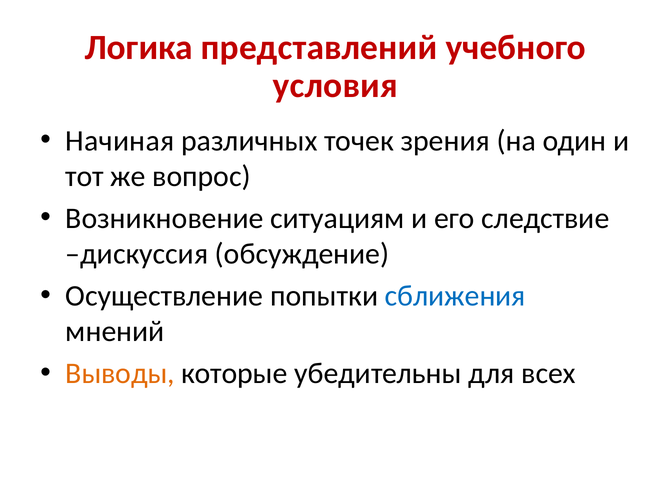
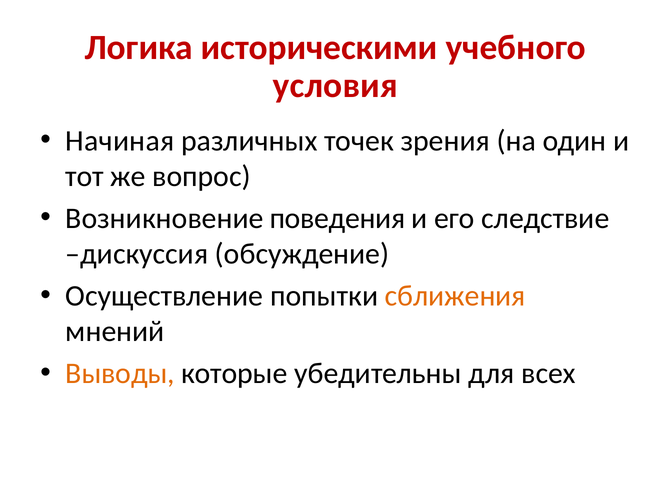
представлений: представлений -> историческими
ситуациям: ситуациям -> поведения
сближения colour: blue -> orange
